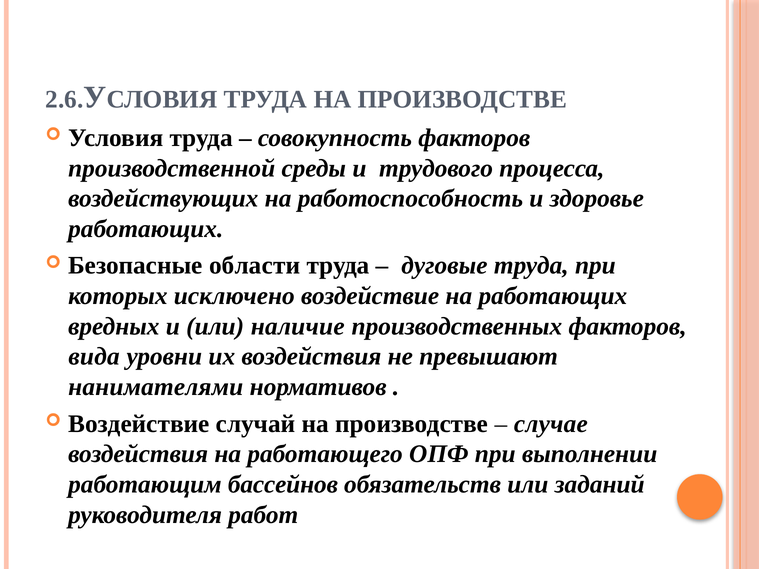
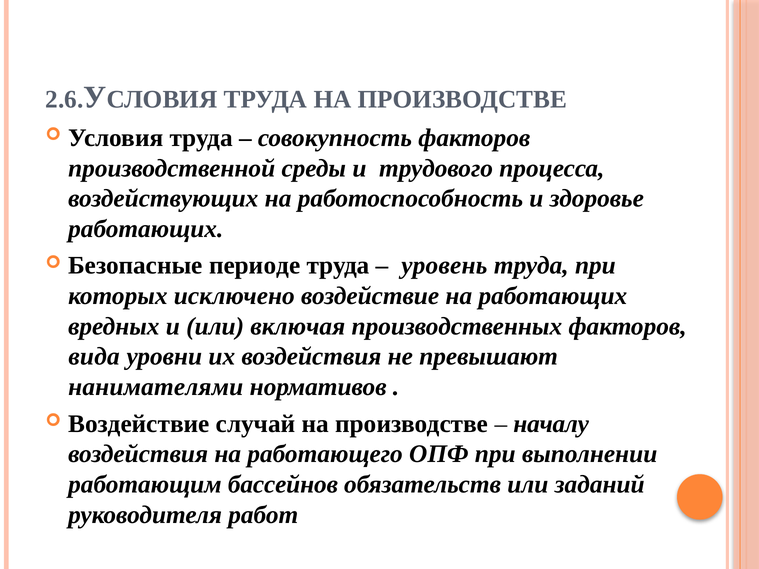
области: области -> периоде
дуговые: дуговые -> уровень
наличие: наличие -> включая
случае: случае -> началу
